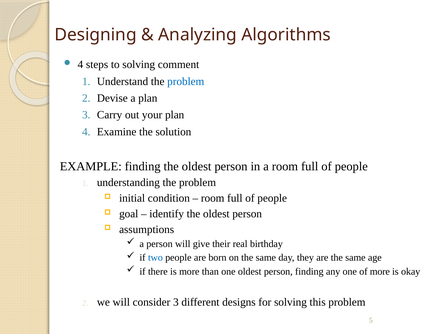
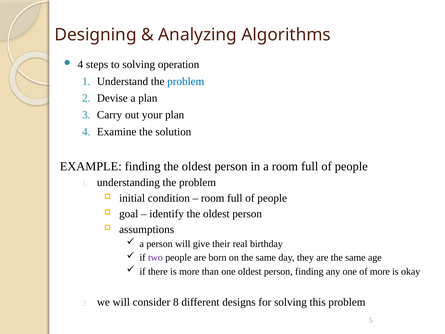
comment: comment -> operation
two colour: blue -> purple
consider 3: 3 -> 8
